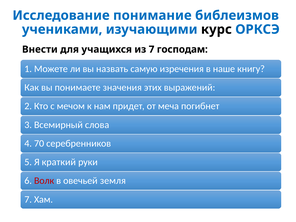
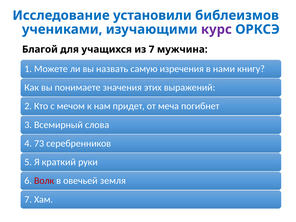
понимание: понимание -> установили
курс colour: black -> purple
Внести: Внести -> Благой
господам: господам -> мужчина
наше: наше -> нами
70: 70 -> 73
